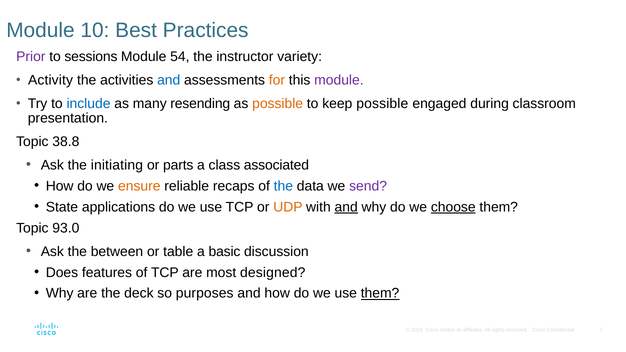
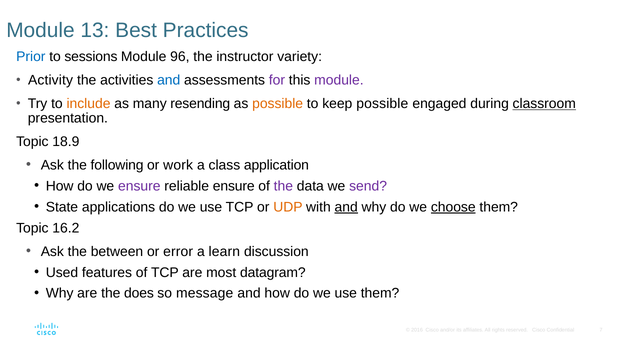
10: 10 -> 13
Prior colour: purple -> blue
54: 54 -> 96
for colour: orange -> purple
include colour: blue -> orange
classroom underline: none -> present
38.8: 38.8 -> 18.9
initiating: initiating -> following
parts: parts -> work
associated: associated -> application
ensure at (139, 186) colour: orange -> purple
reliable recaps: recaps -> ensure
the at (283, 186) colour: blue -> purple
93.0: 93.0 -> 16.2
table: table -> error
basic: basic -> learn
Does: Does -> Used
designed: designed -> datagram
deck: deck -> does
purposes: purposes -> message
them at (380, 293) underline: present -> none
